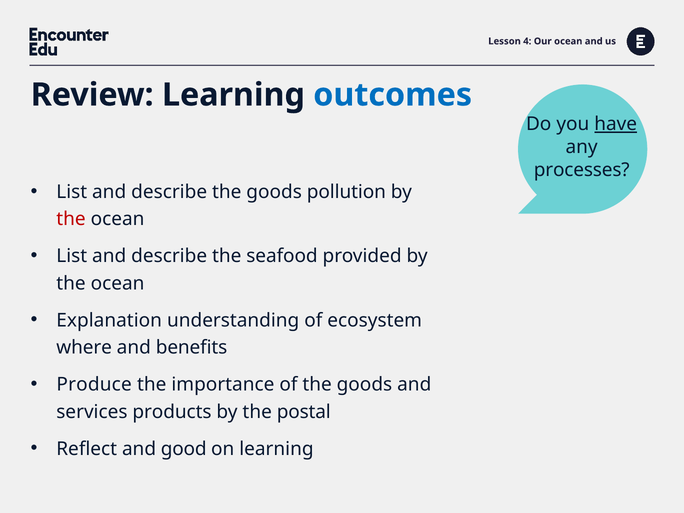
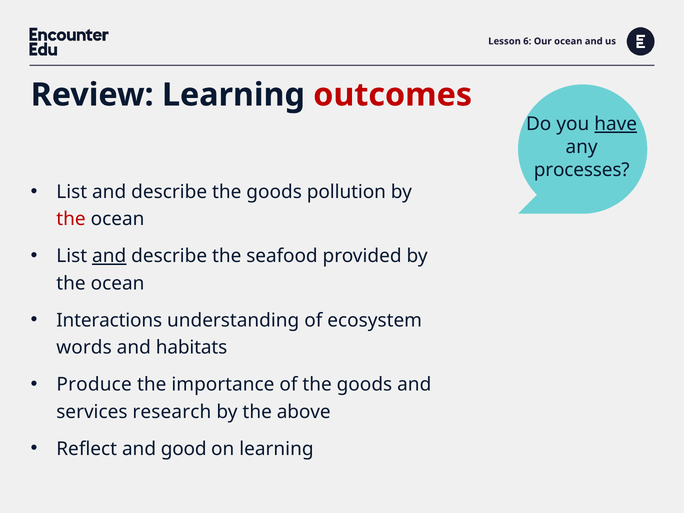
4: 4 -> 6
outcomes colour: blue -> red
and at (109, 256) underline: none -> present
Explanation: Explanation -> Interactions
where: where -> words
benefits: benefits -> habitats
products: products -> research
postal: postal -> above
